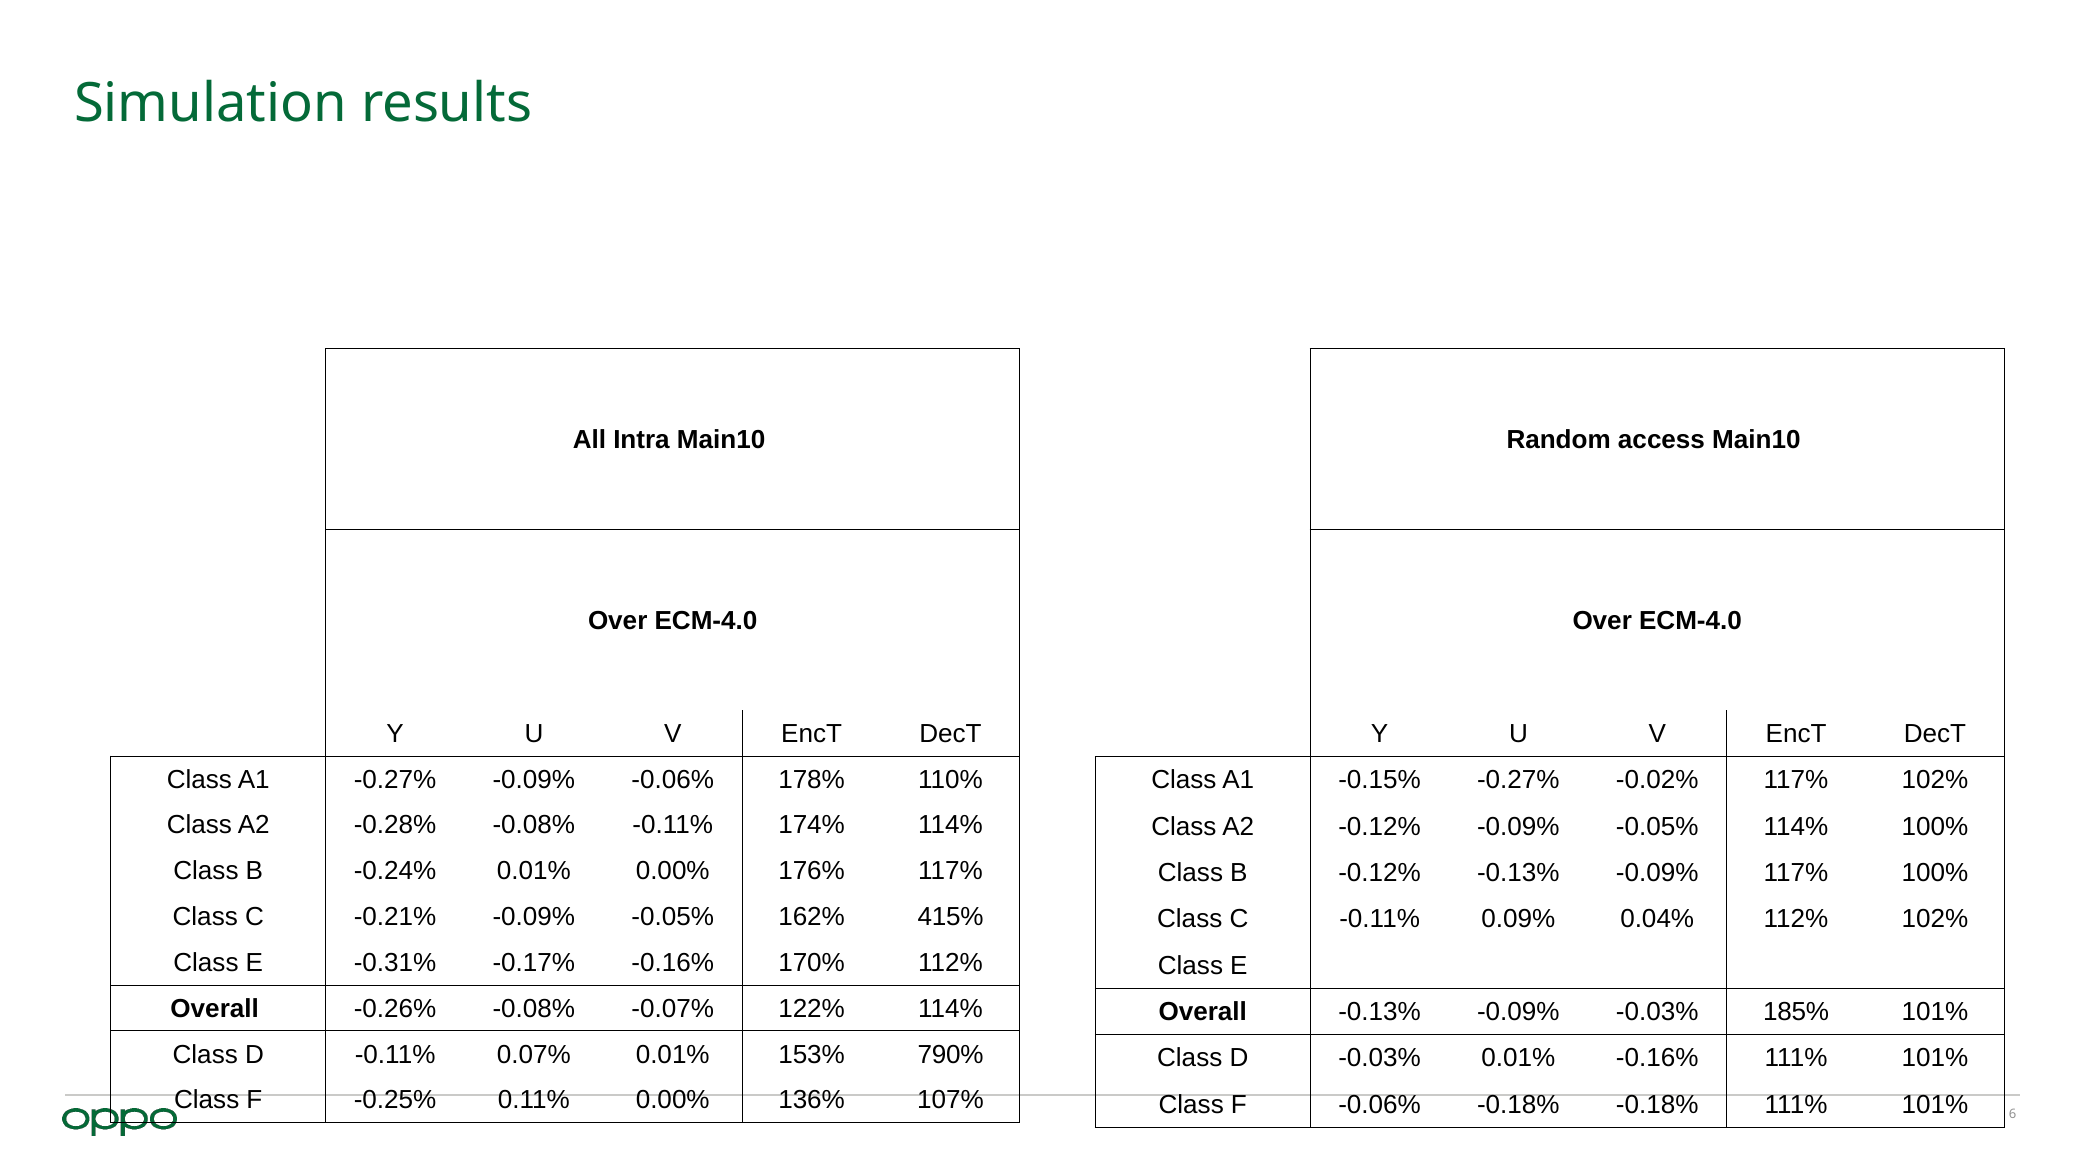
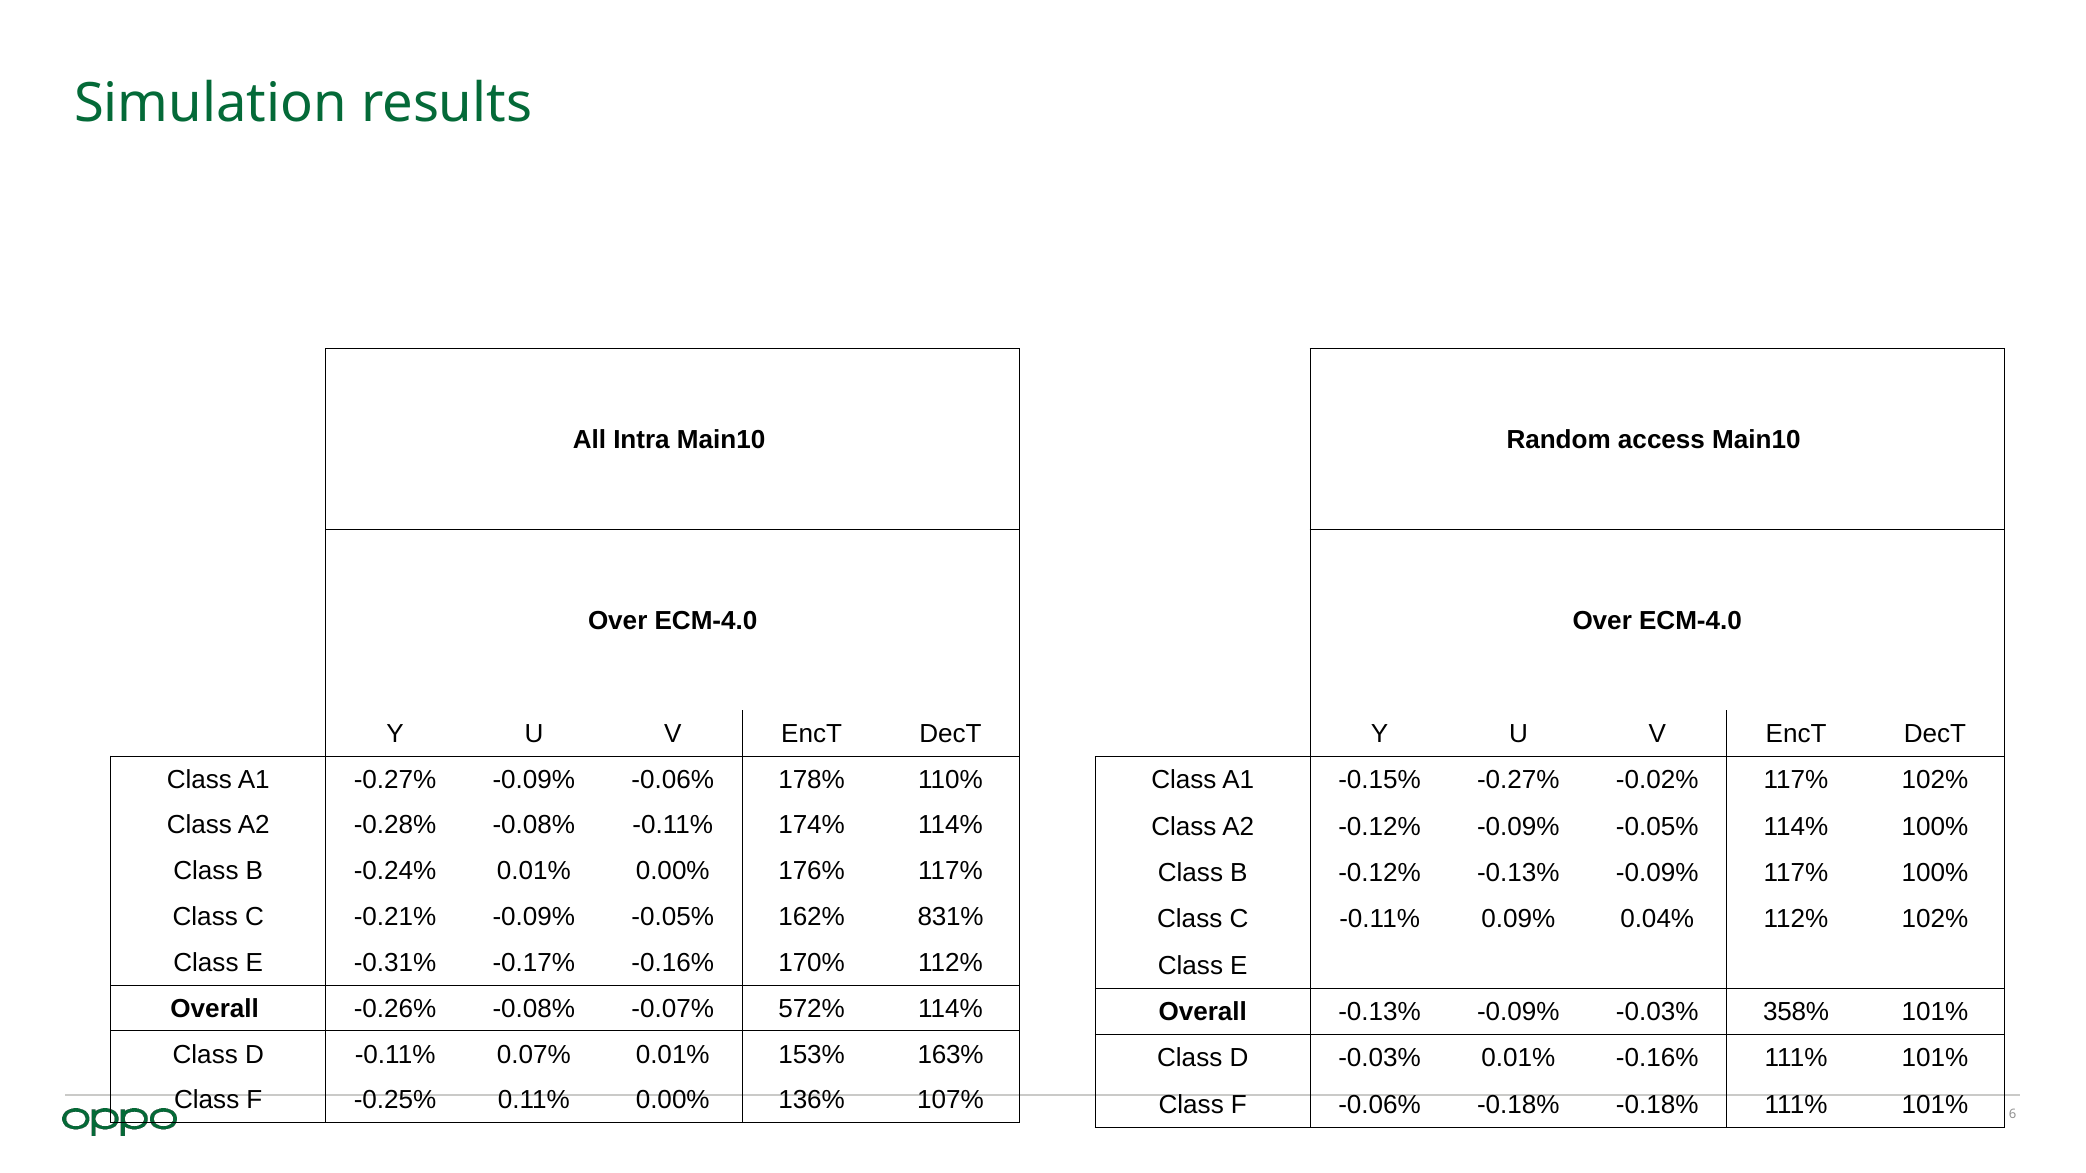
415%: 415% -> 831%
122%: 122% -> 572%
185%: 185% -> 358%
790%: 790% -> 163%
